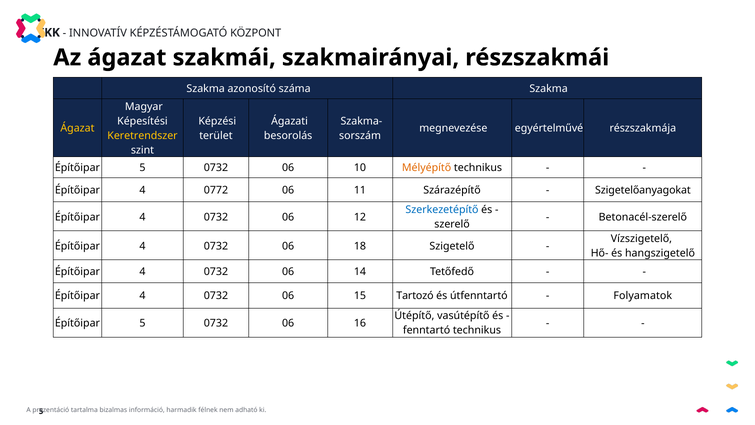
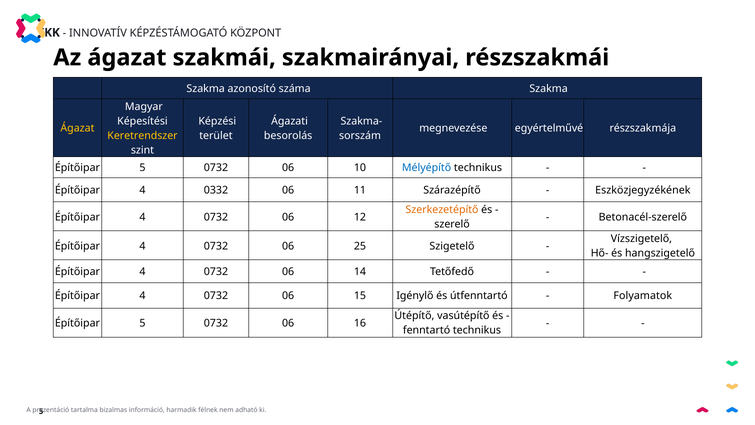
Mélyépítő colour: orange -> blue
0772: 0772 -> 0332
Szigetelőanyagokat: Szigetelőanyagokat -> Eszközjegyzékének
Szerkezetépítő colour: blue -> orange
18: 18 -> 25
Tartozó: Tartozó -> Igénylő
